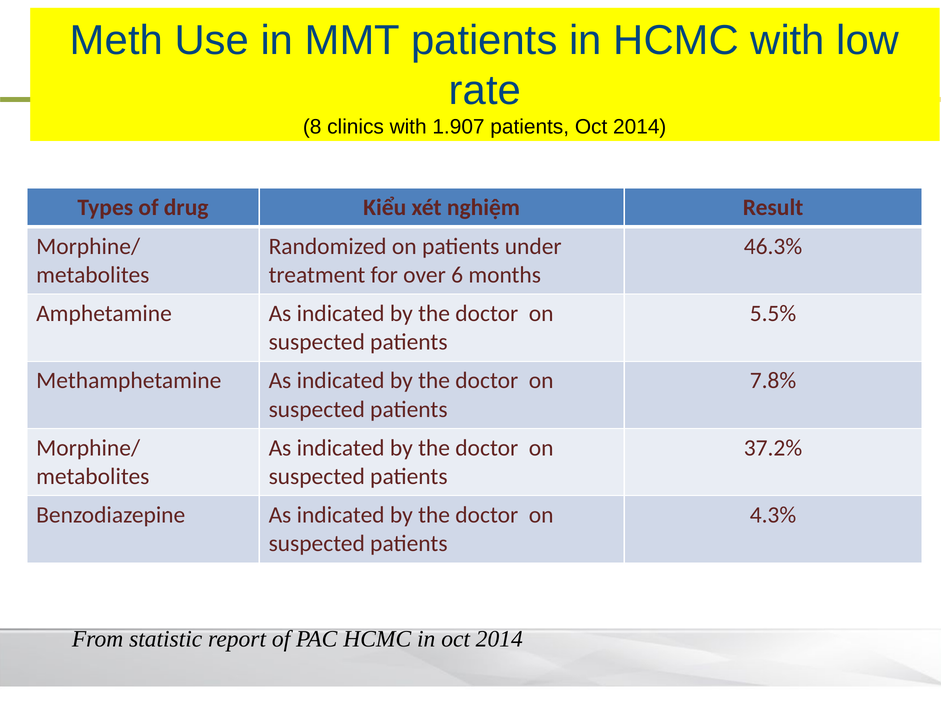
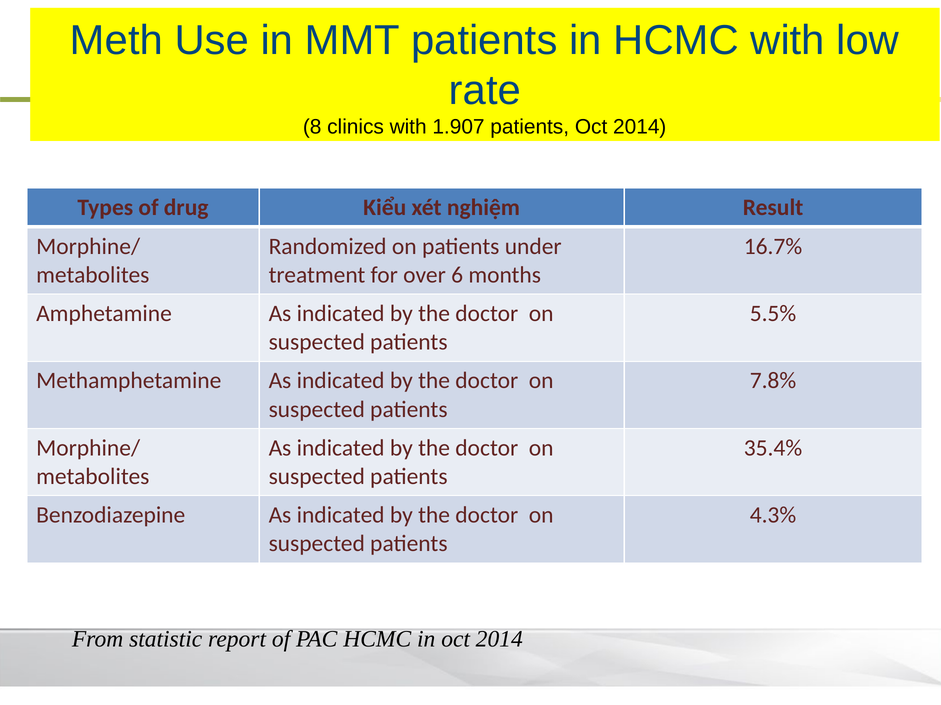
46.3%: 46.3% -> 16.7%
37.2%: 37.2% -> 35.4%
